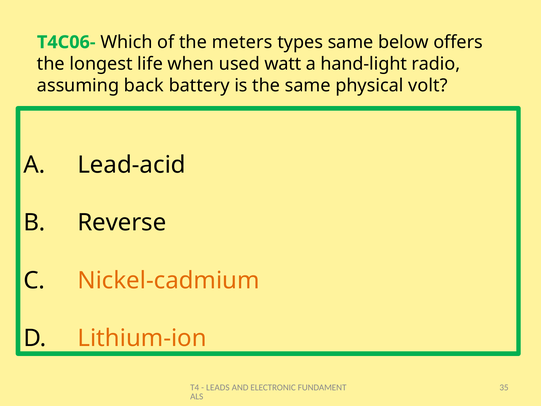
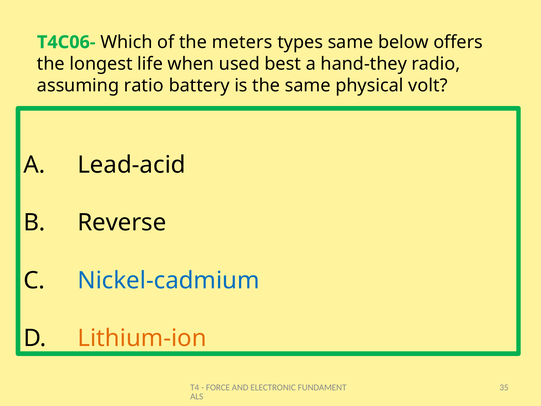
watt: watt -> best
hand-light: hand-light -> hand-they
back: back -> ratio
Nickel-cadmium colour: orange -> blue
LEADS: LEADS -> FORCE
